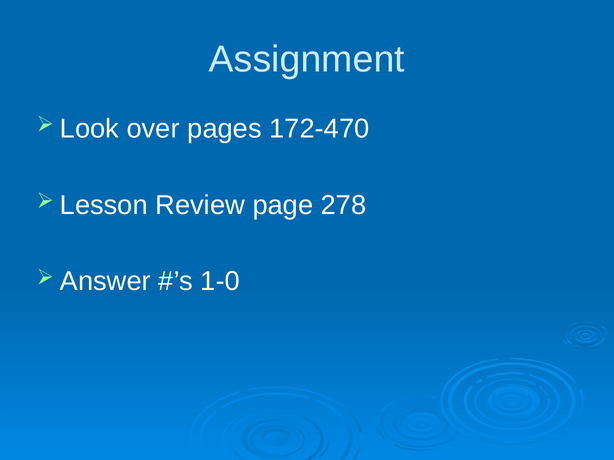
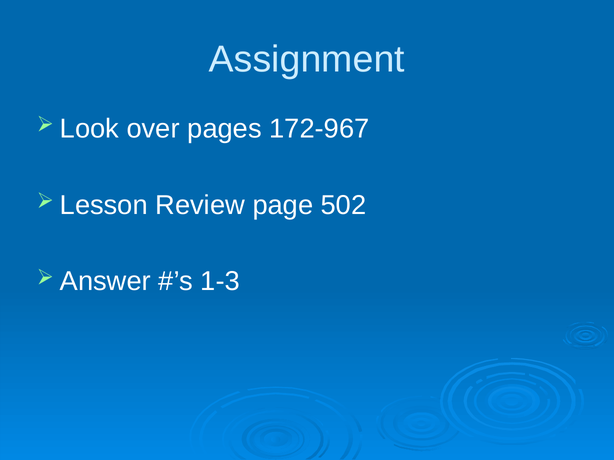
172-470: 172-470 -> 172-967
278: 278 -> 502
1-0: 1-0 -> 1-3
